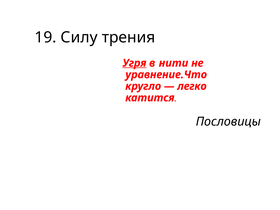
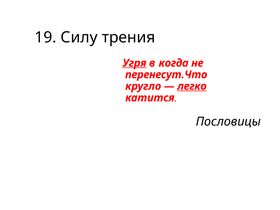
нити: нити -> когда
уравнение.Что: уравнение.Что -> перенесут.Что
легко underline: none -> present
